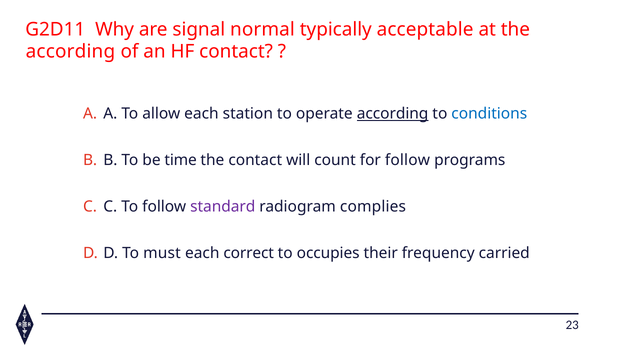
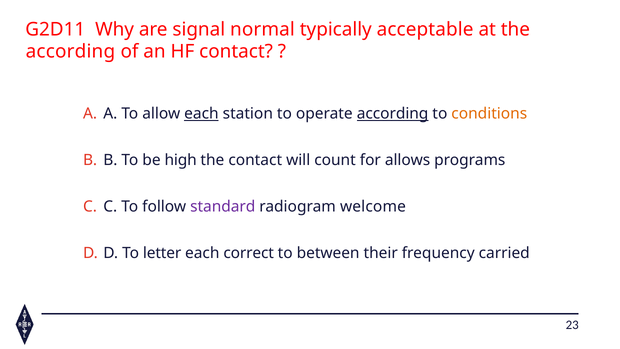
each at (201, 114) underline: none -> present
conditions colour: blue -> orange
time: time -> high
for follow: follow -> allows
complies: complies -> welcome
must: must -> letter
occupies: occupies -> between
